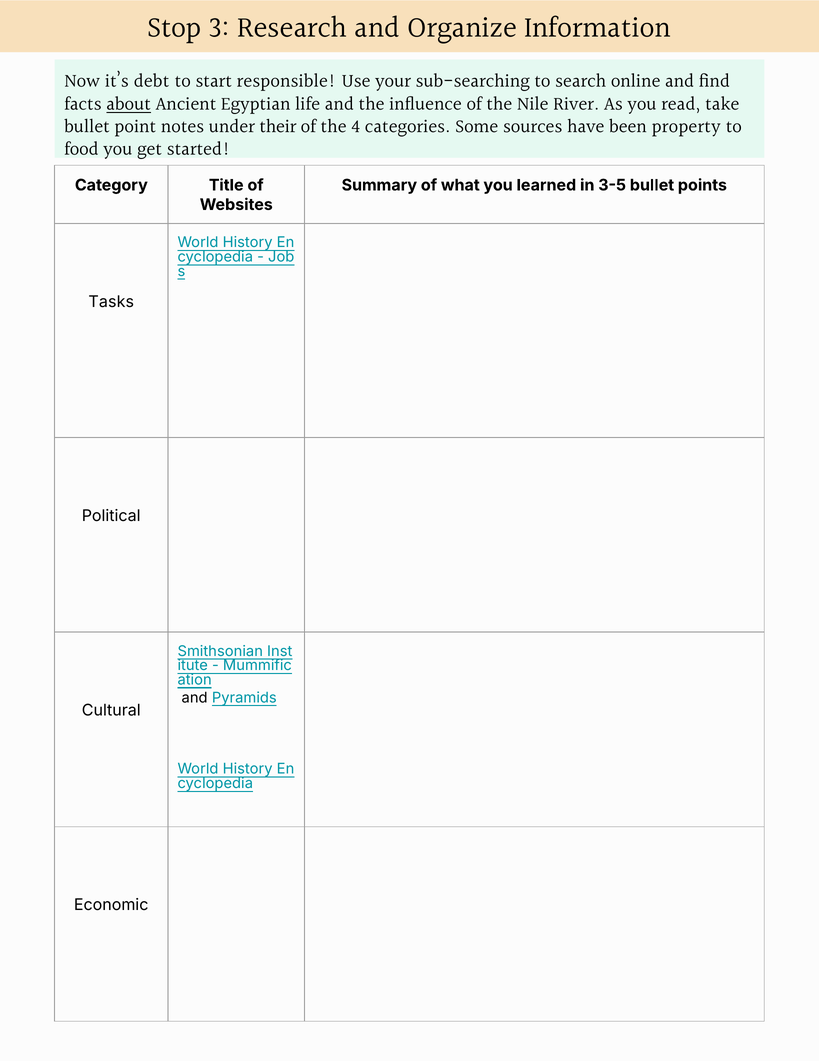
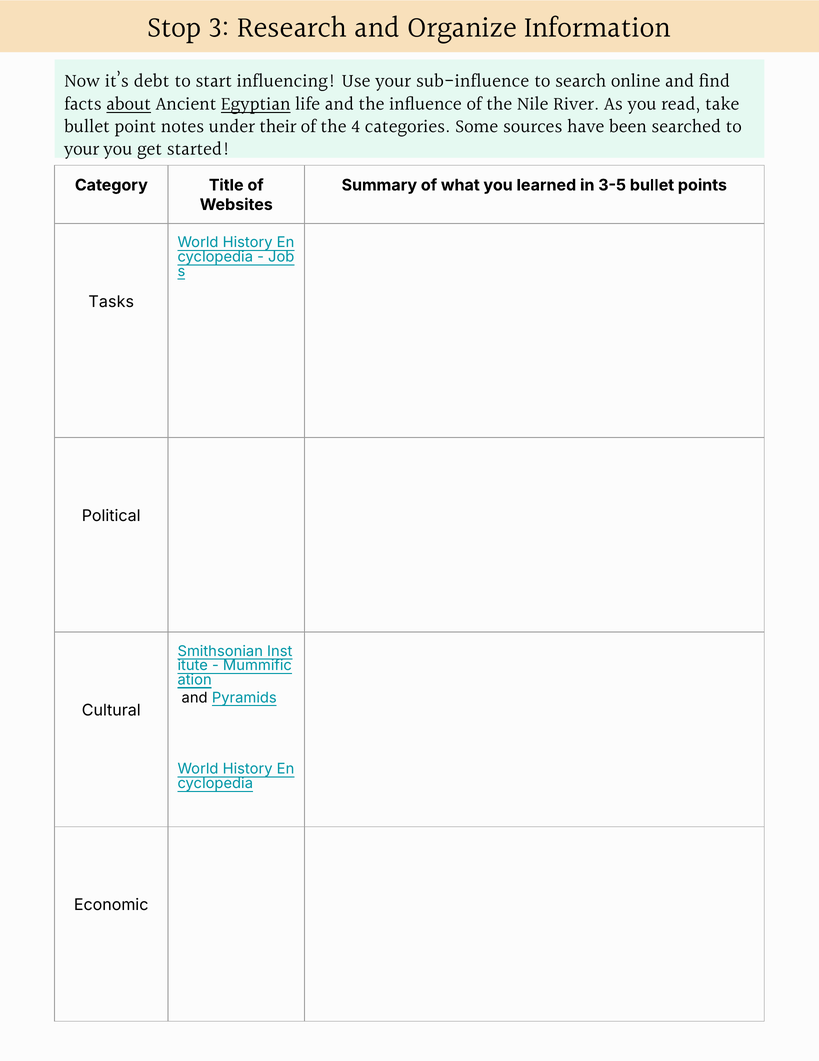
responsible: responsible -> influencing
sub-searching: sub-searching -> sub-influence
Egyptian underline: none -> present
property: property -> searched
food at (81, 149): food -> your
